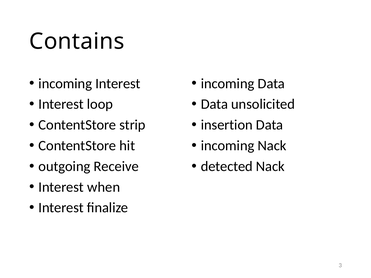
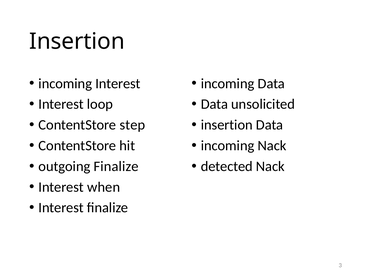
Contains at (77, 42): Contains -> Insertion
strip: strip -> step
outgoing Receive: Receive -> Finalize
